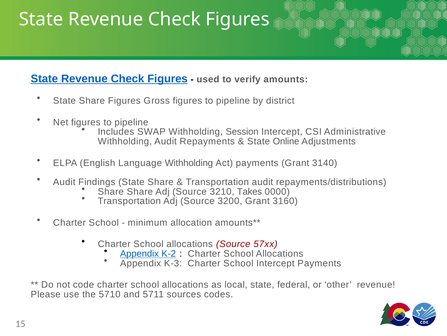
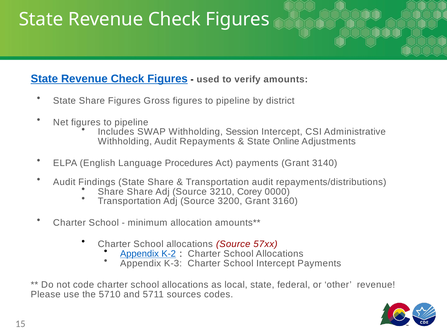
Language Withholding: Withholding -> Procedures
Takes: Takes -> Corey
